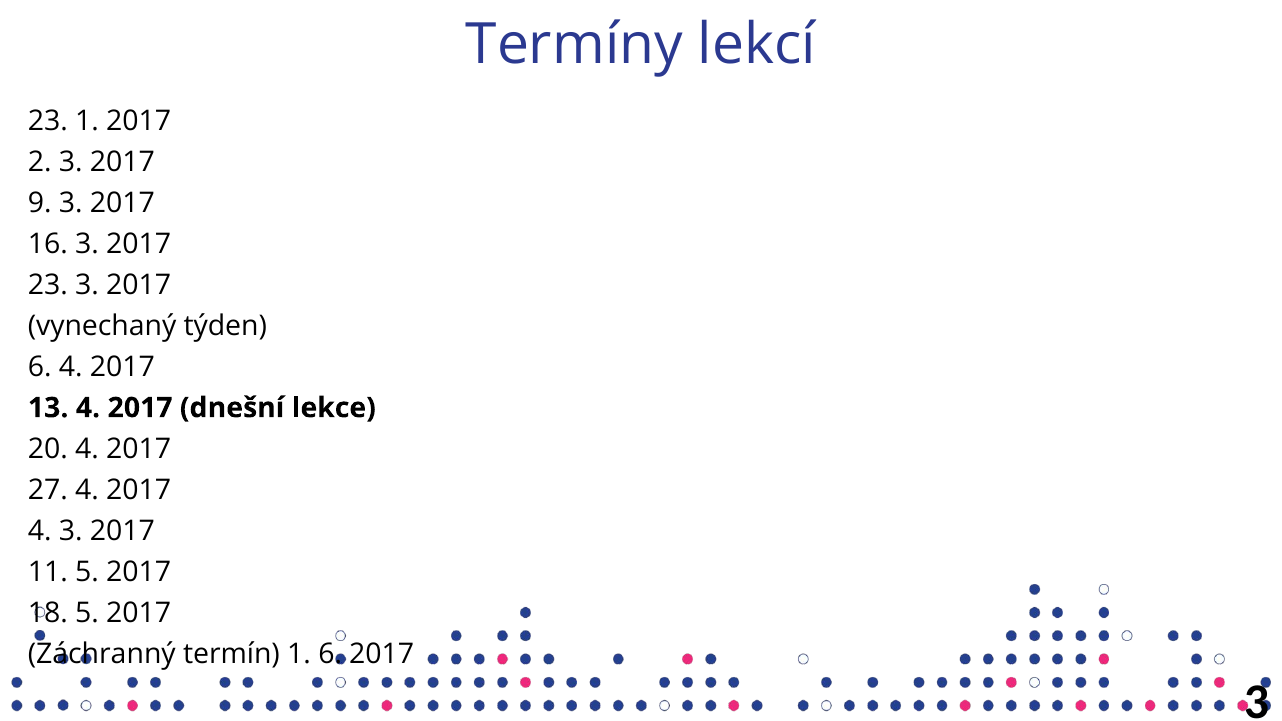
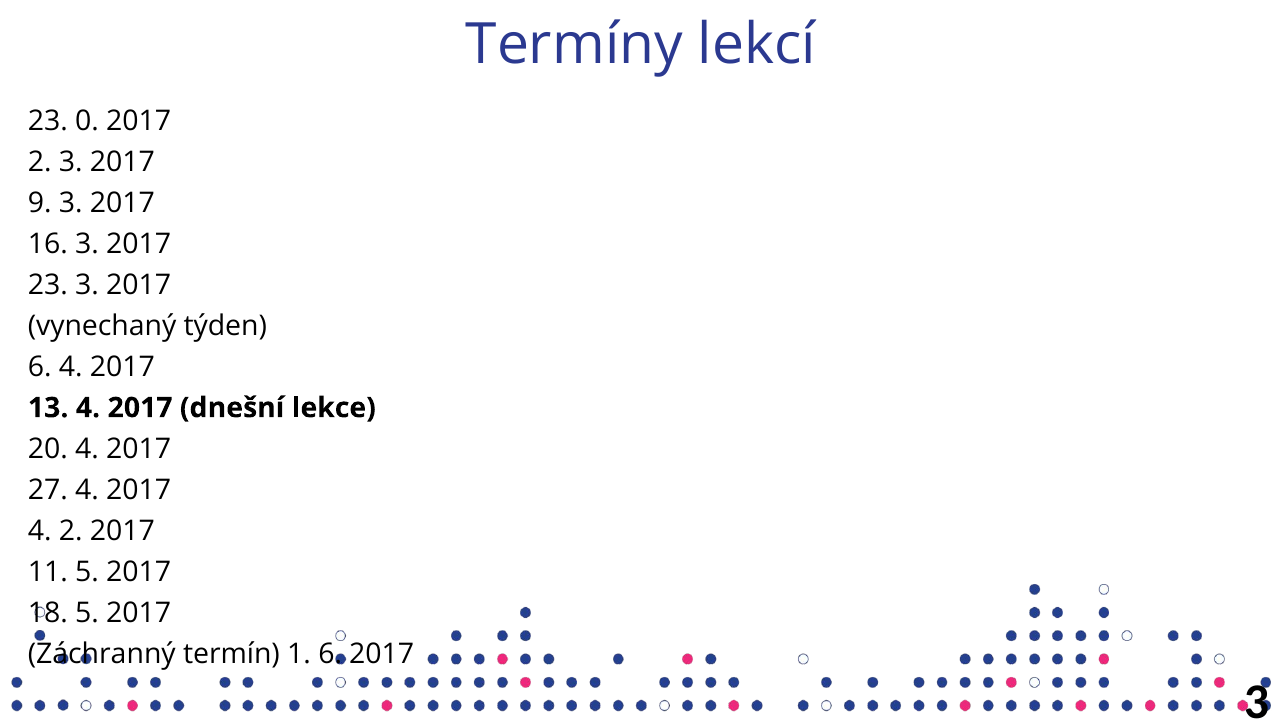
23 1: 1 -> 0
4 3: 3 -> 2
